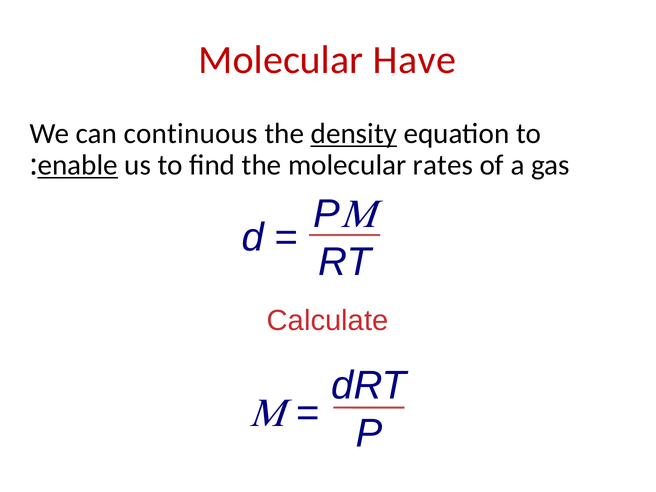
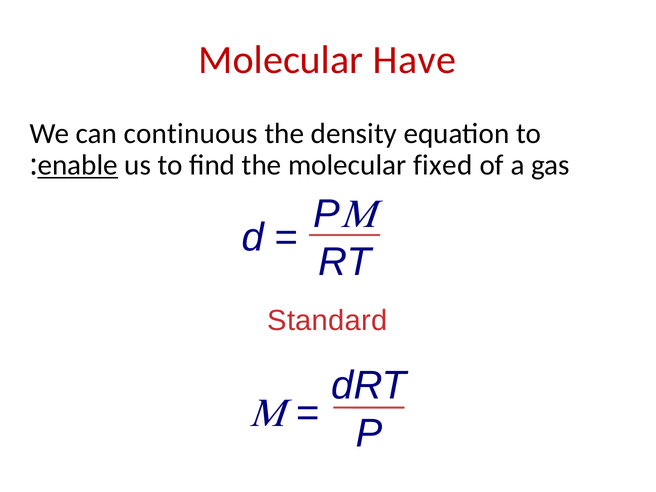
density underline: present -> none
rates: rates -> fixed
Calculate: Calculate -> Standard
